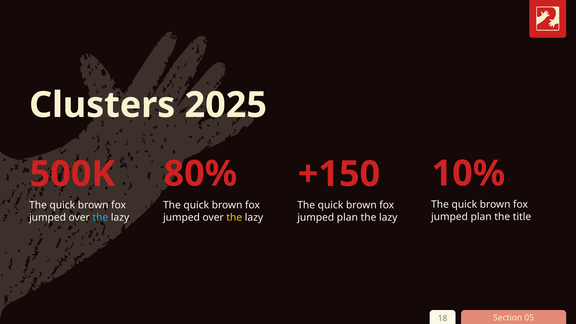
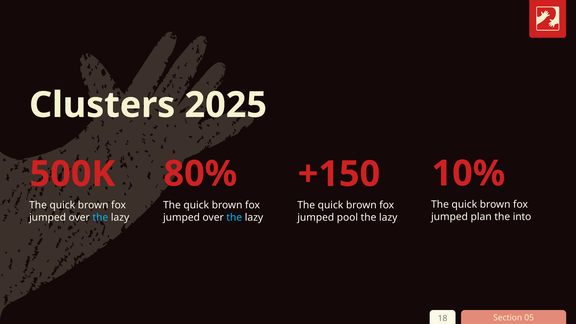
title: title -> into
the at (234, 217) colour: yellow -> light blue
plan at (347, 217): plan -> pool
